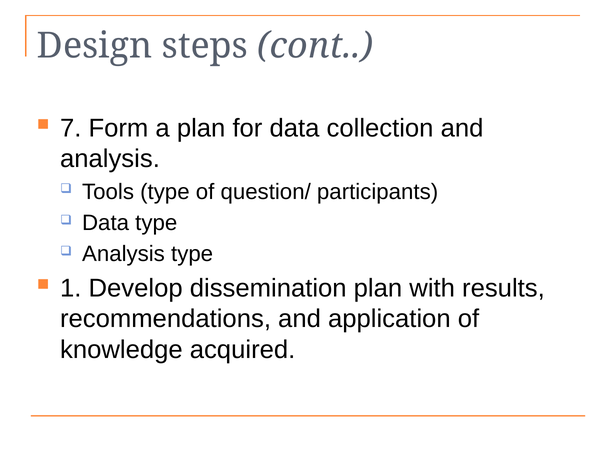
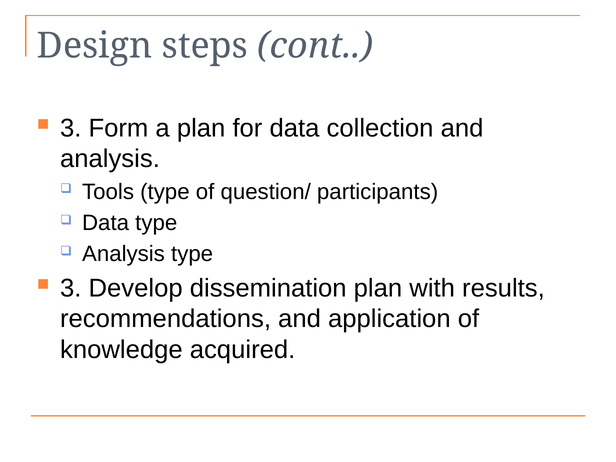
7 at (71, 128): 7 -> 3
1 at (71, 288): 1 -> 3
